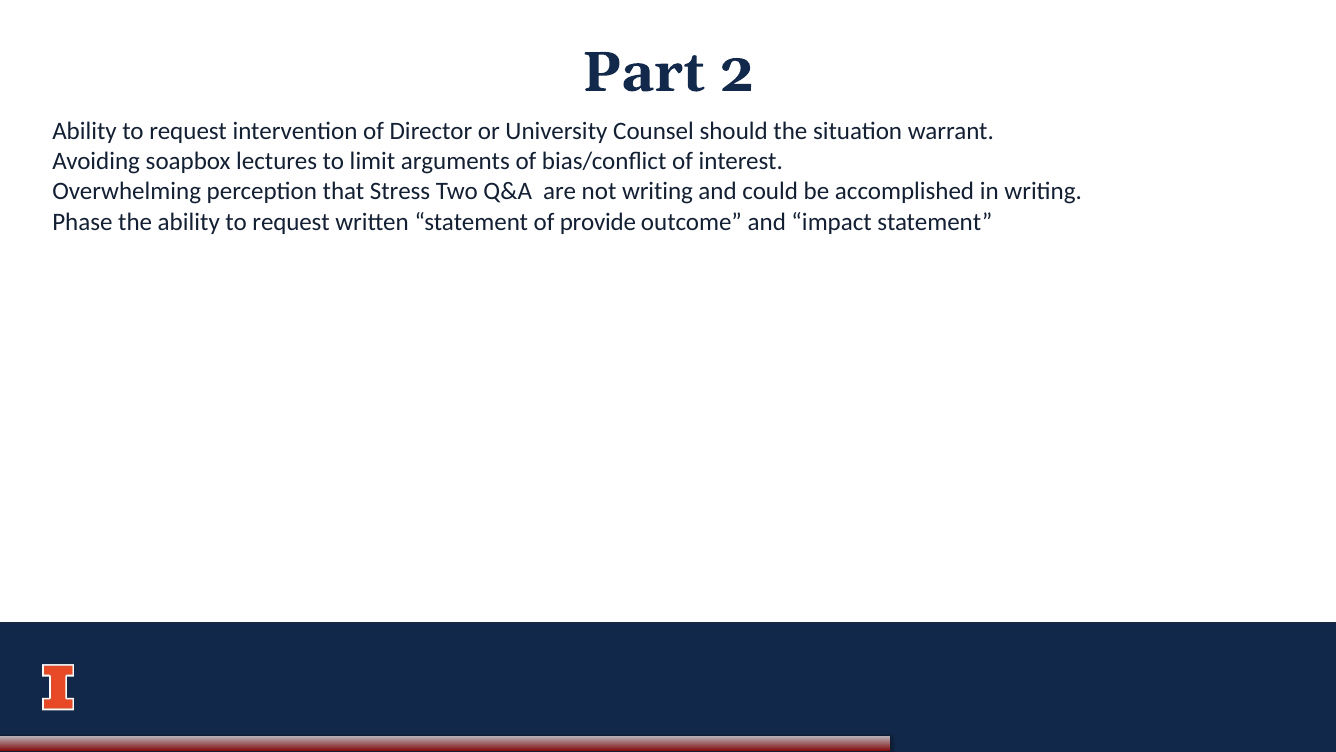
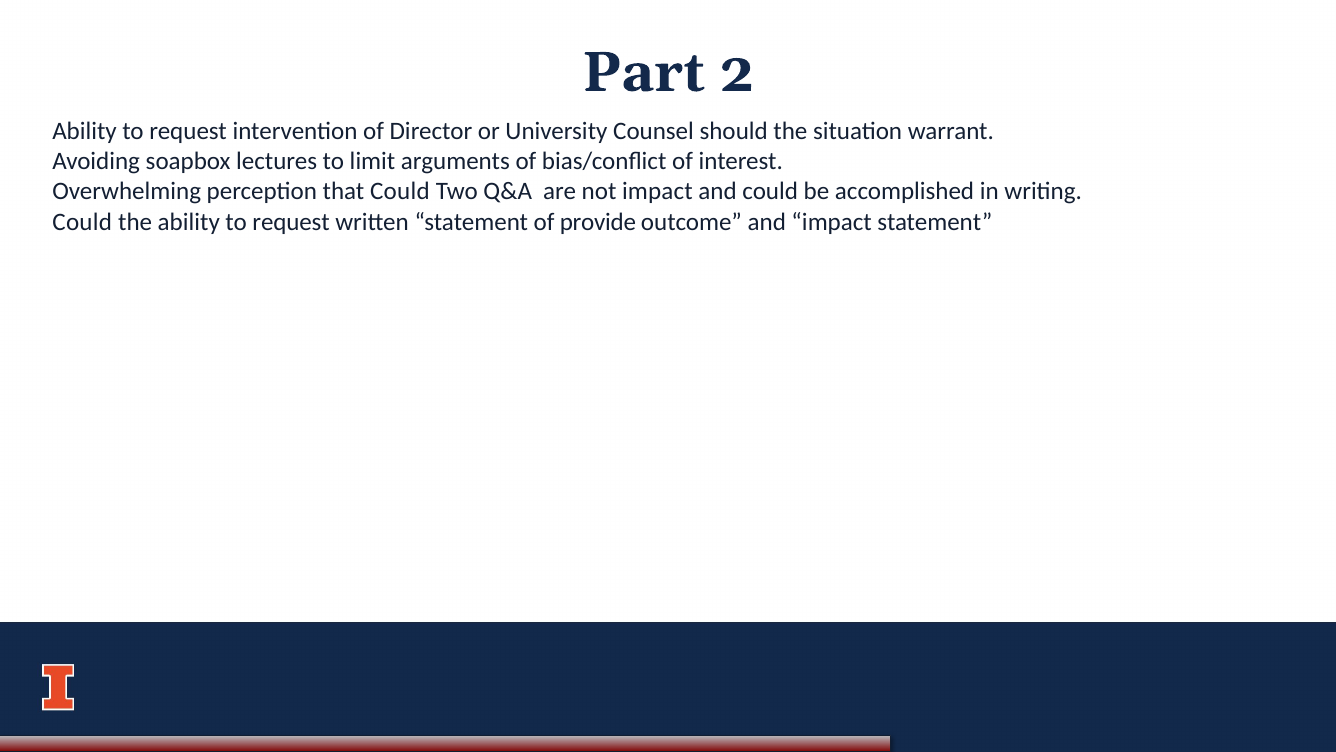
that Stress: Stress -> Could
not writing: writing -> impact
Phase at (82, 222): Phase -> Could
